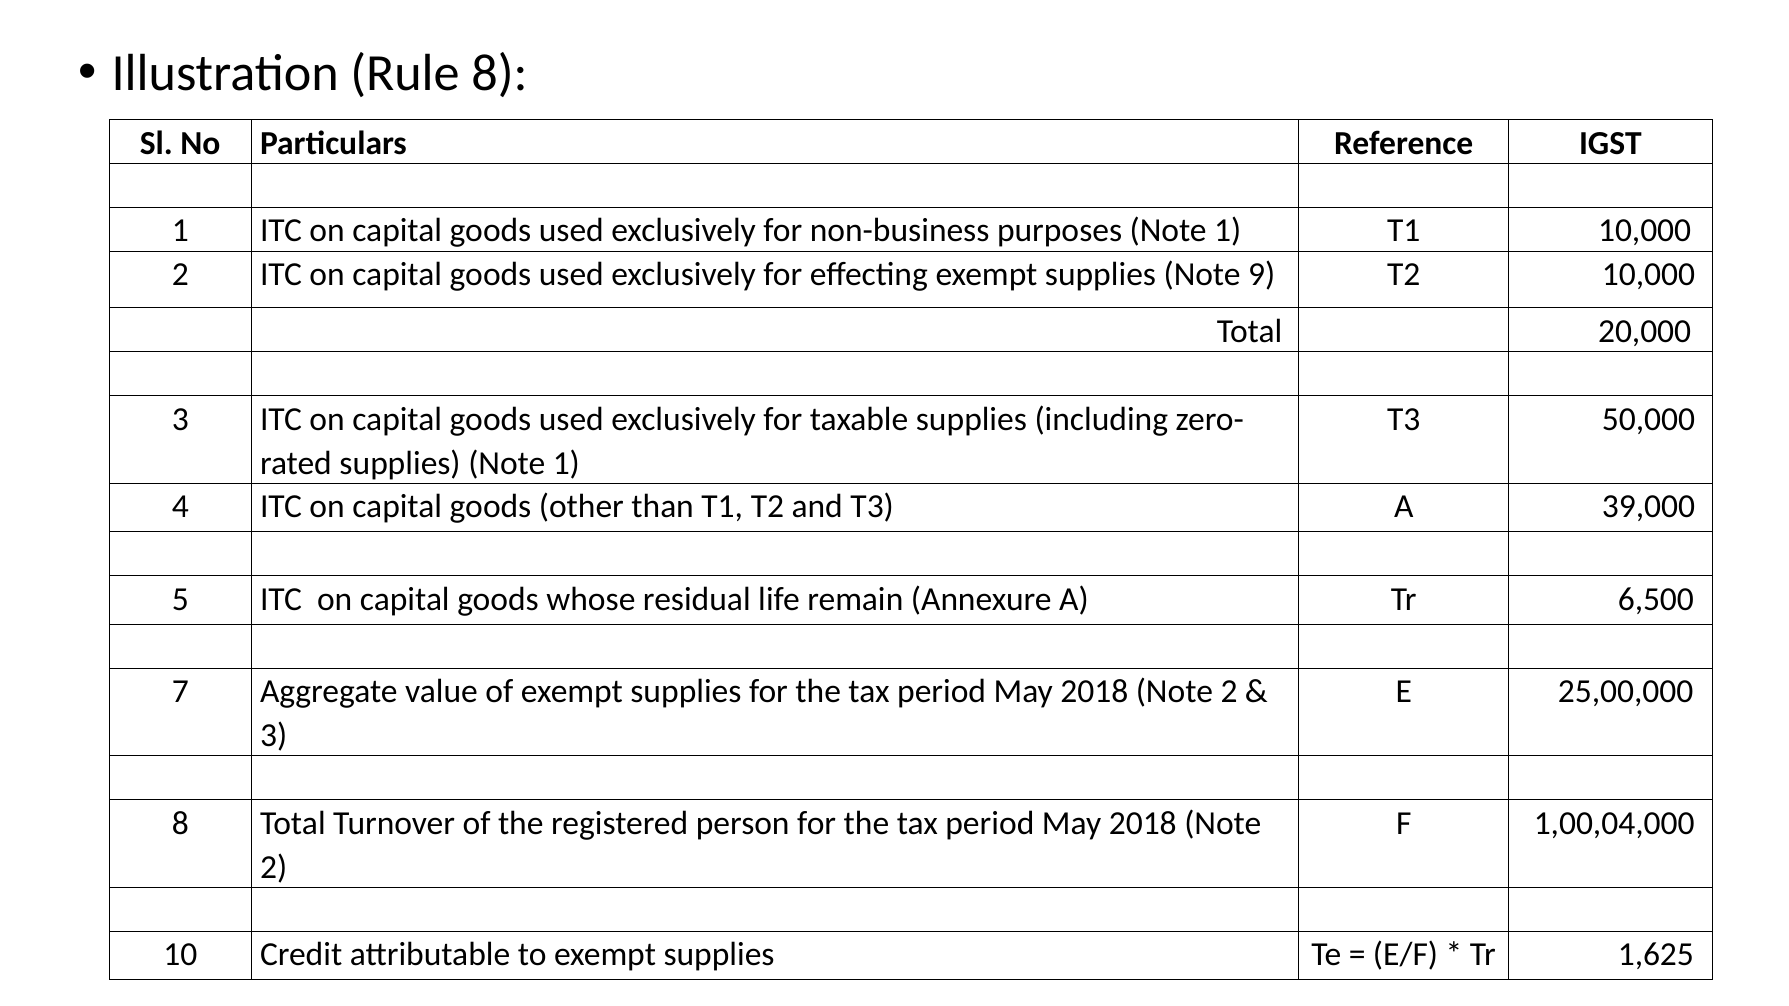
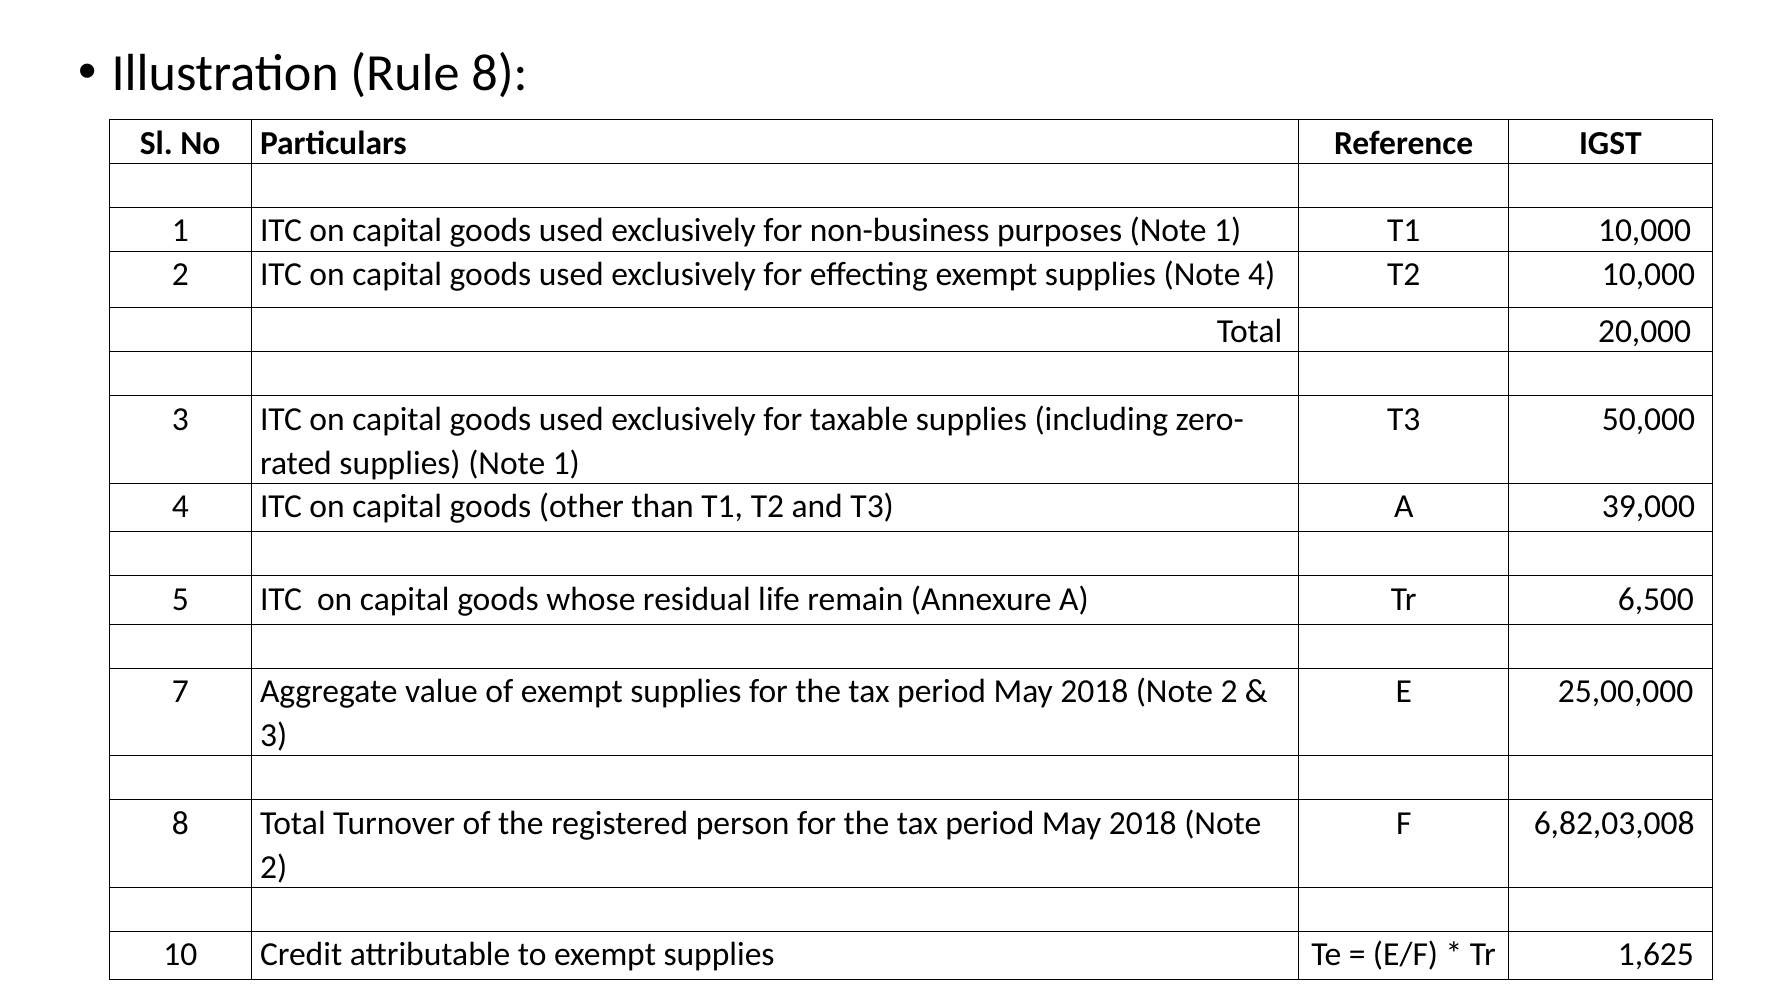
Note 9: 9 -> 4
1,00,04,000: 1,00,04,000 -> 6,82,03,008
